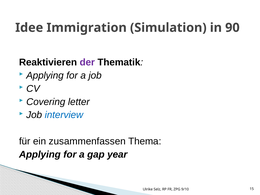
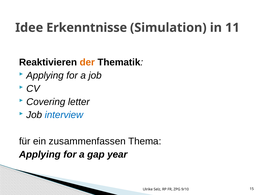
Immigration: Immigration -> Erkenntnisse
90: 90 -> 11
der colour: purple -> orange
